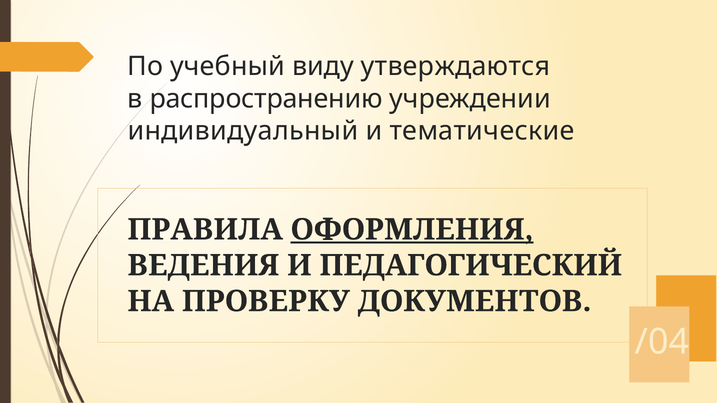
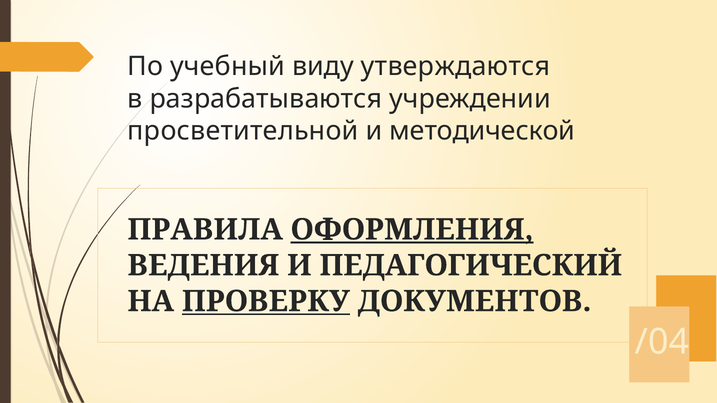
распространению: распространению -> разрабатываются
индивидуальный: индивидуальный -> просветительной
тематические: тематические -> методической
ПРОВЕРКУ underline: none -> present
